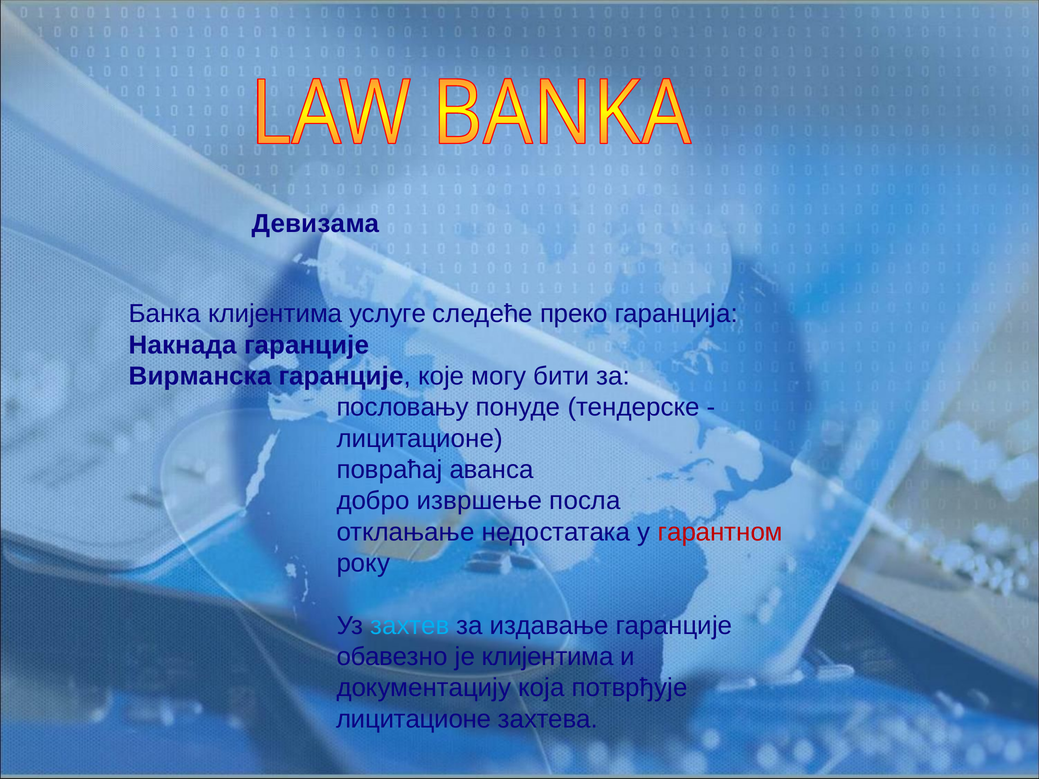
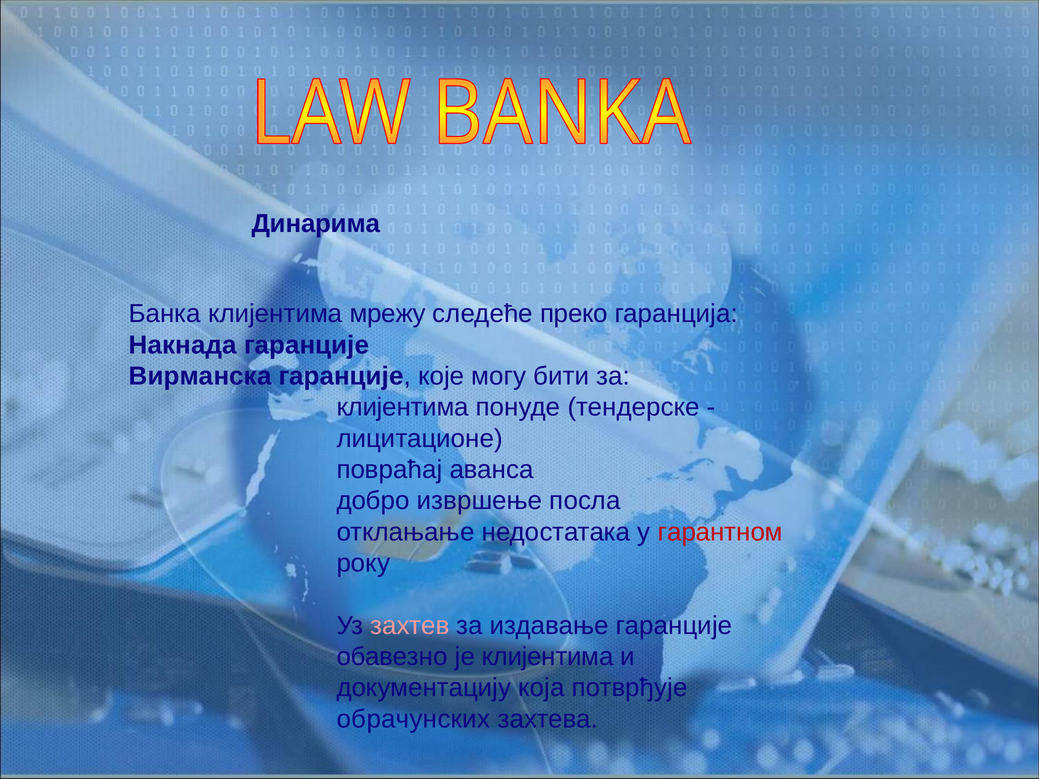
Девизама: Девизама -> Динарима
услуге: услуге -> мрежу
пословању at (403, 407): пословању -> клијентима
захтев colour: light blue -> pink
лицитационе at (414, 719): лицитационе -> обрачунских
